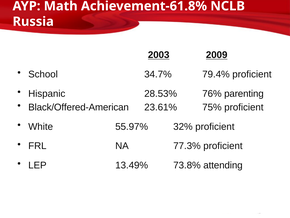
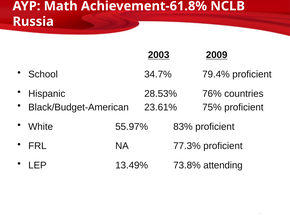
parenting: parenting -> countries
Black/Offered-American: Black/Offered-American -> Black/Budget-American
32%: 32% -> 83%
